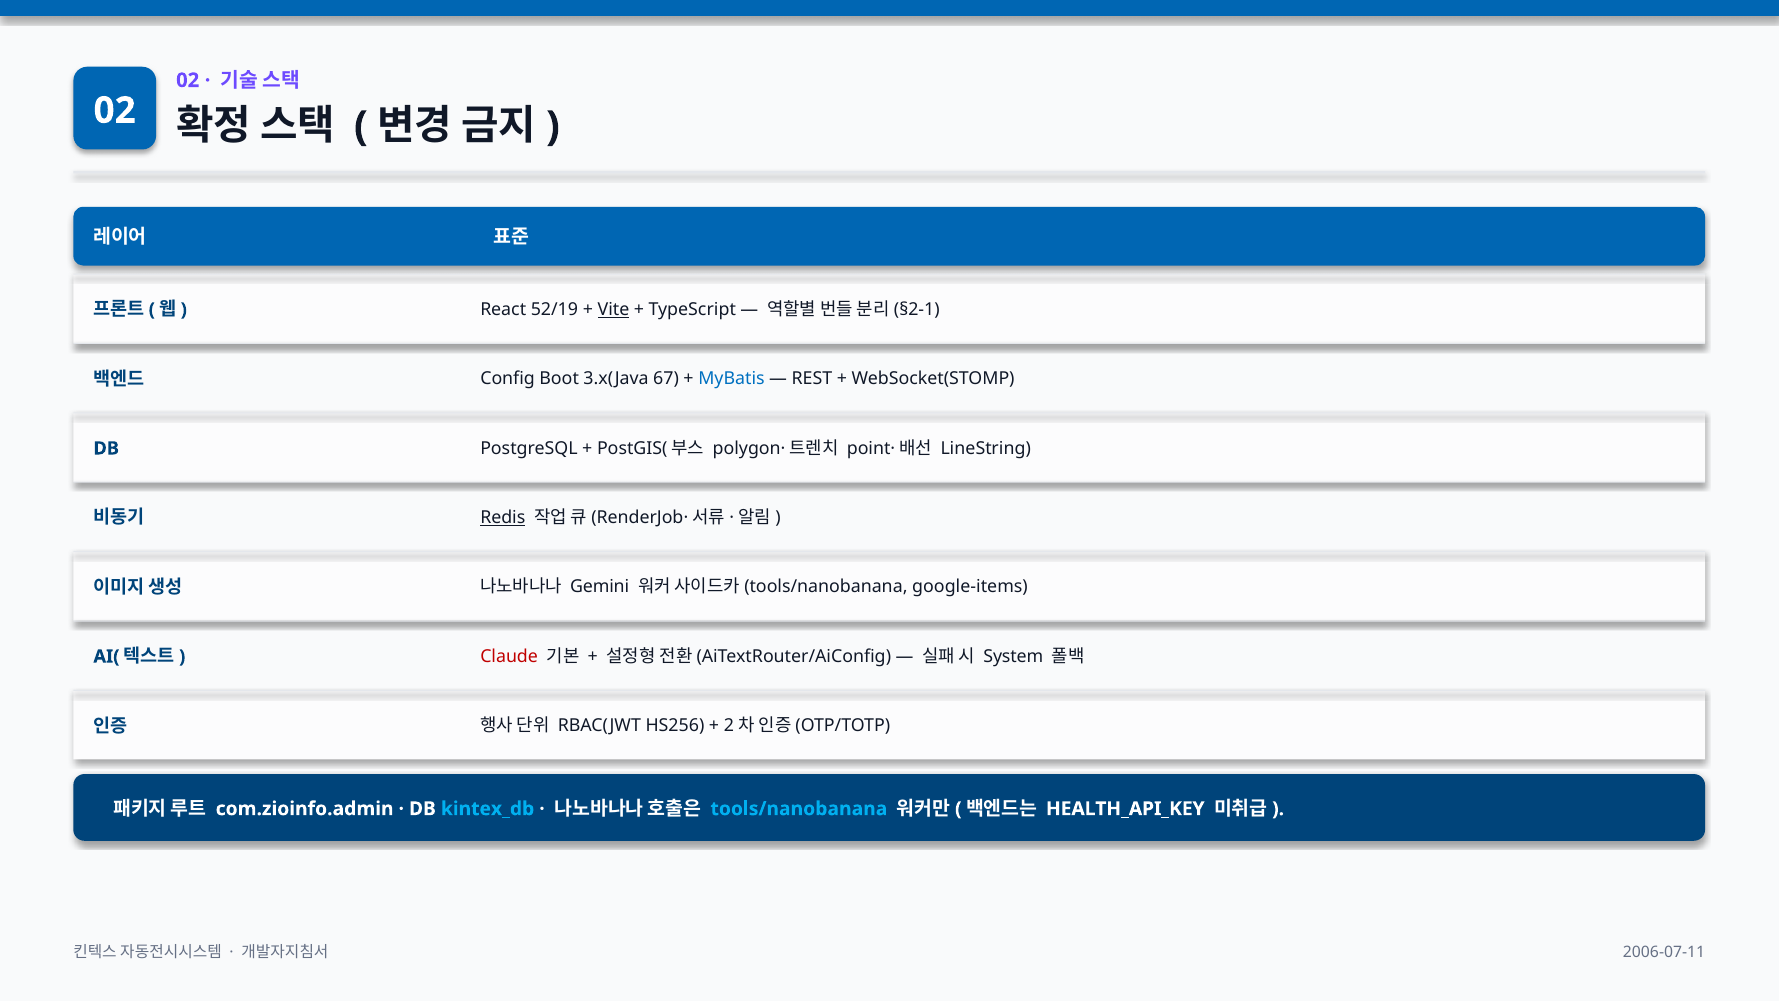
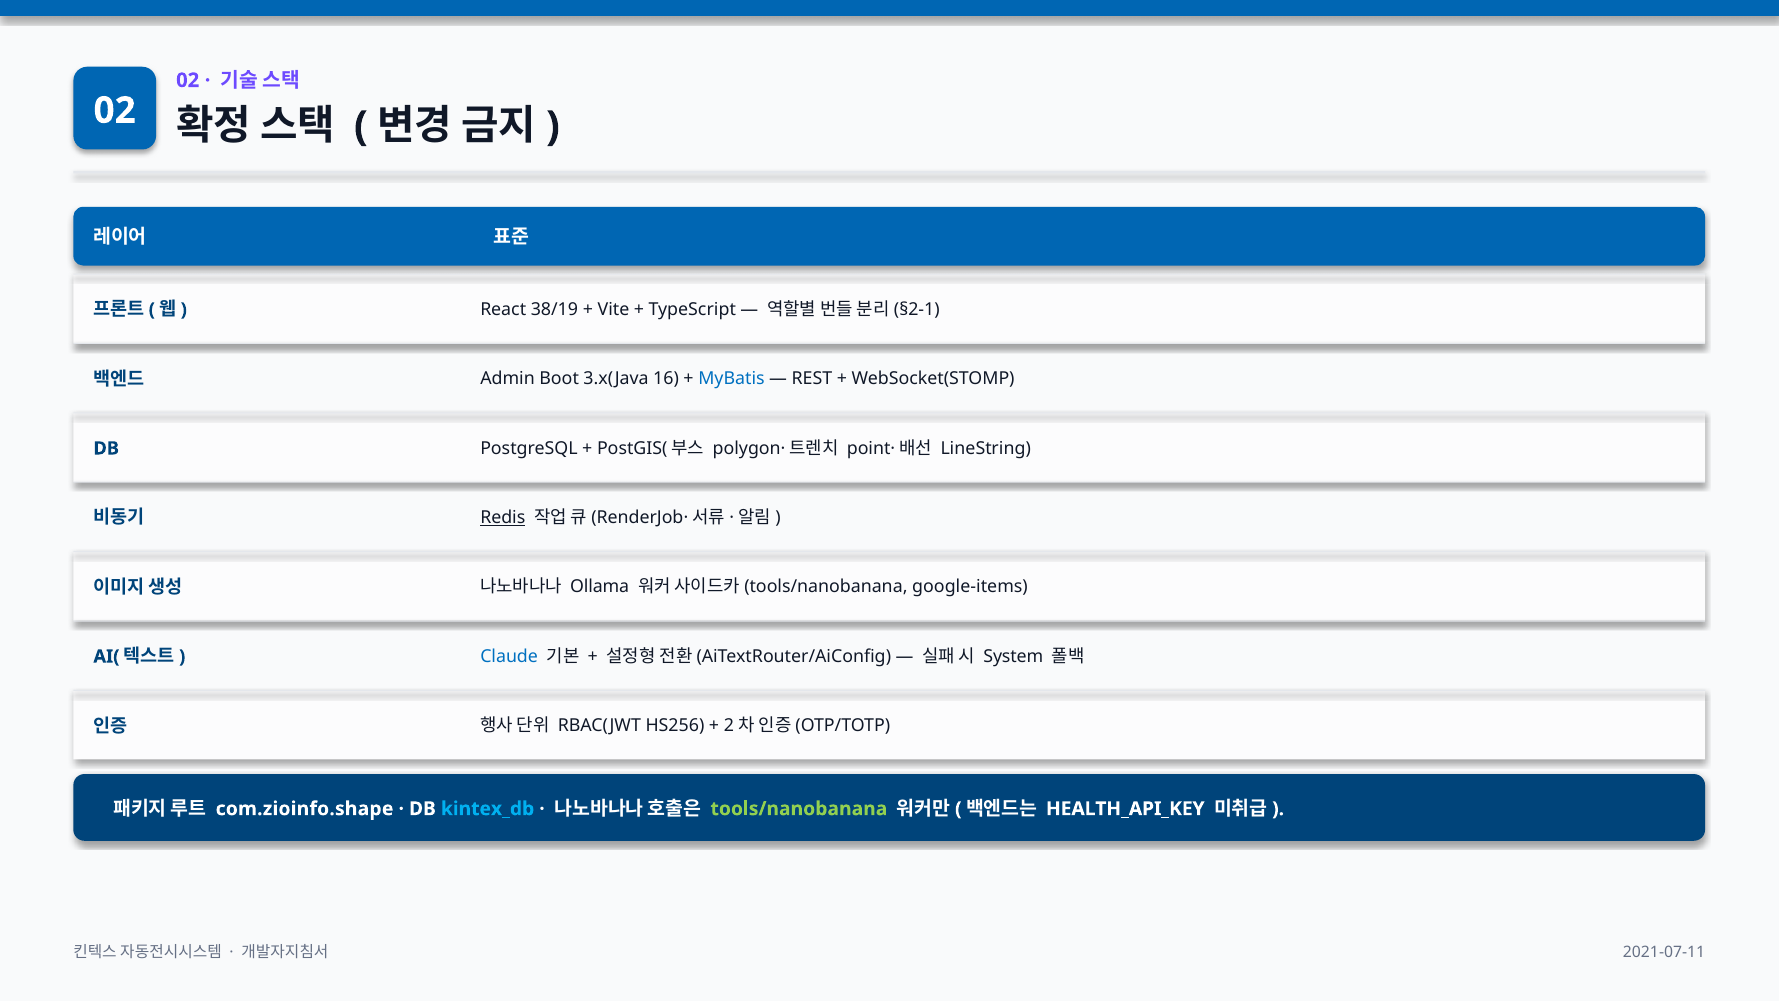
52/19: 52/19 -> 38/19
Vite underline: present -> none
Config: Config -> Admin
67: 67 -> 16
Gemini: Gemini -> Ollama
Claude colour: red -> blue
com.zioinfo.admin: com.zioinfo.admin -> com.zioinfo.shape
tools/nanobanana colour: light blue -> light green
2006-07-11: 2006-07-11 -> 2021-07-11
